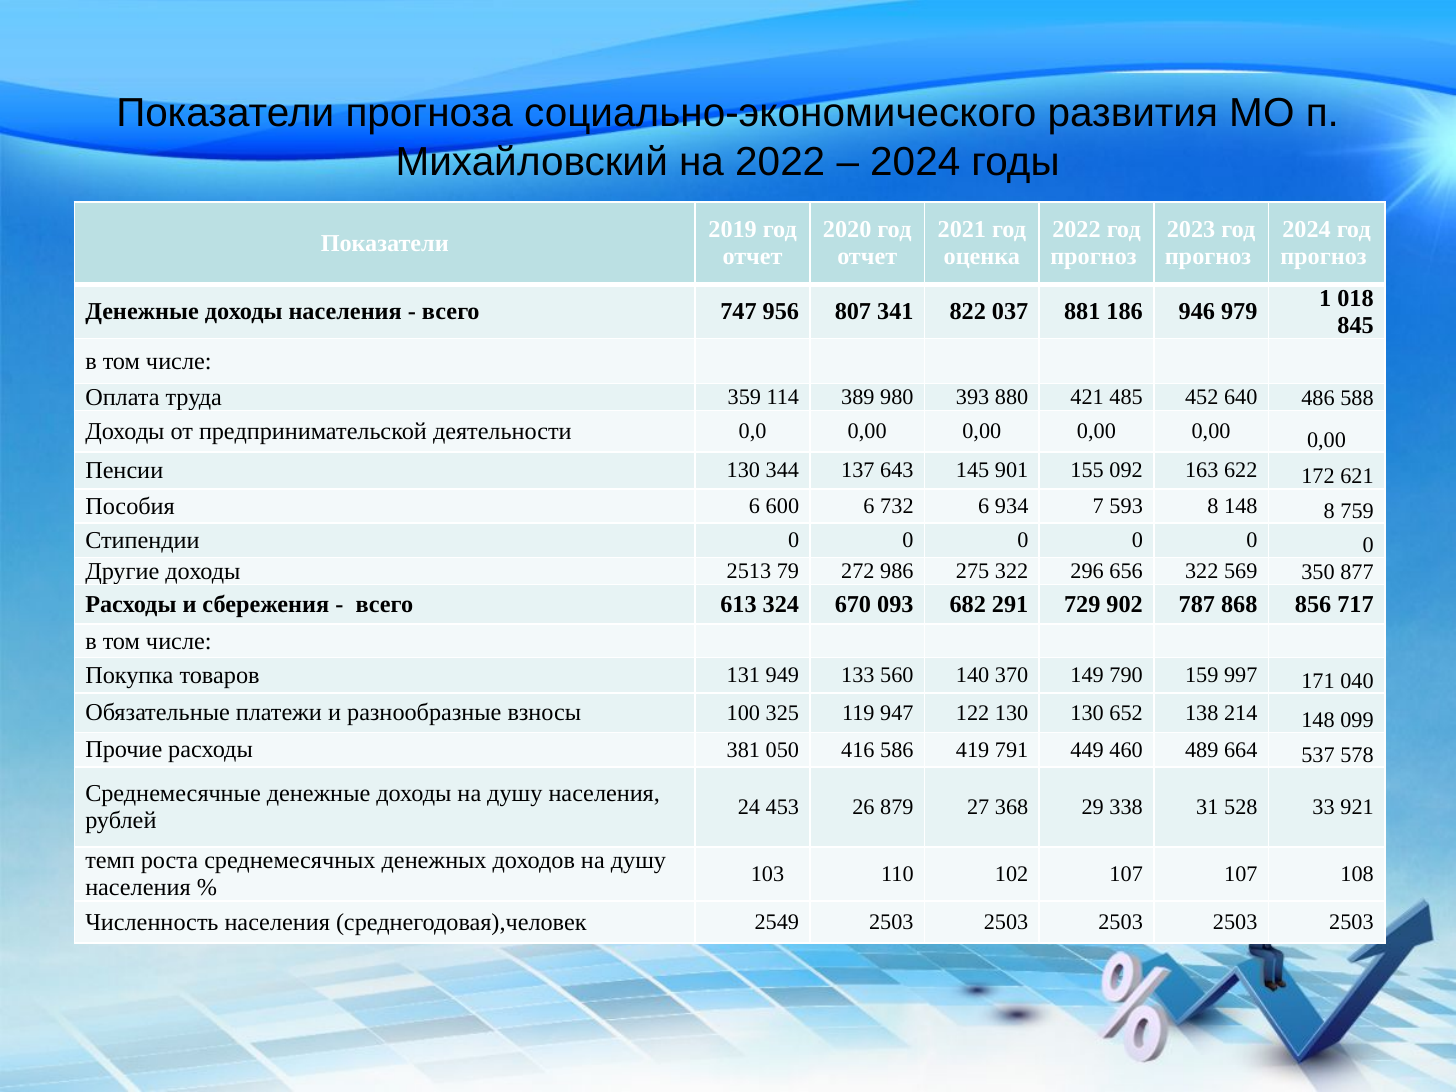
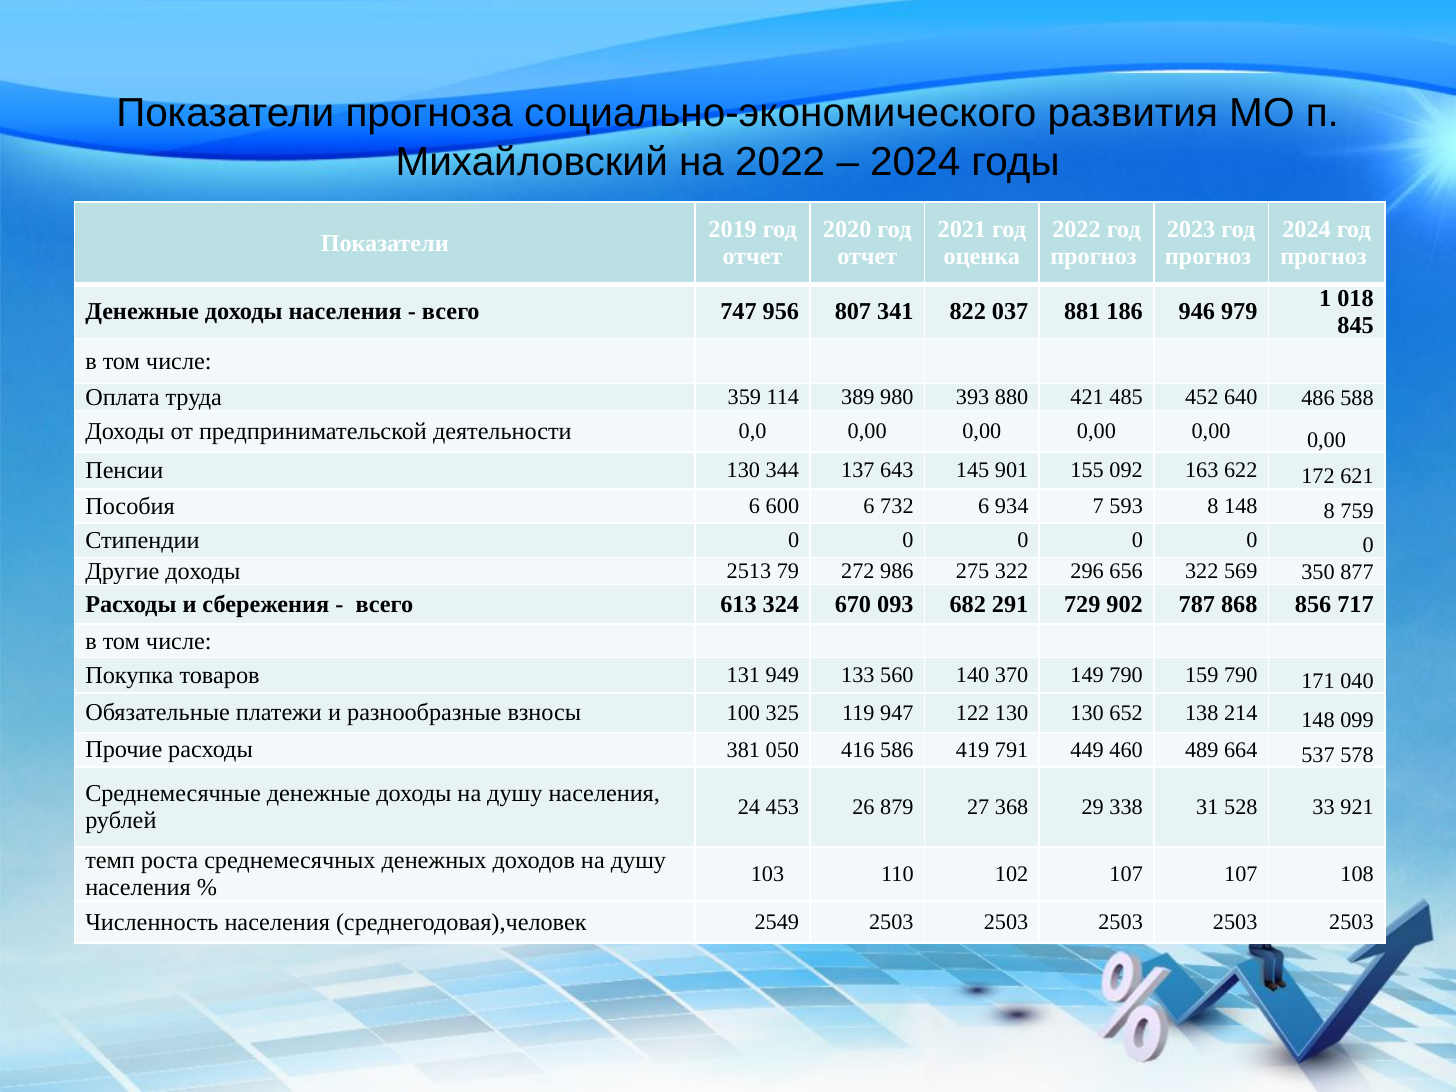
159 997: 997 -> 790
